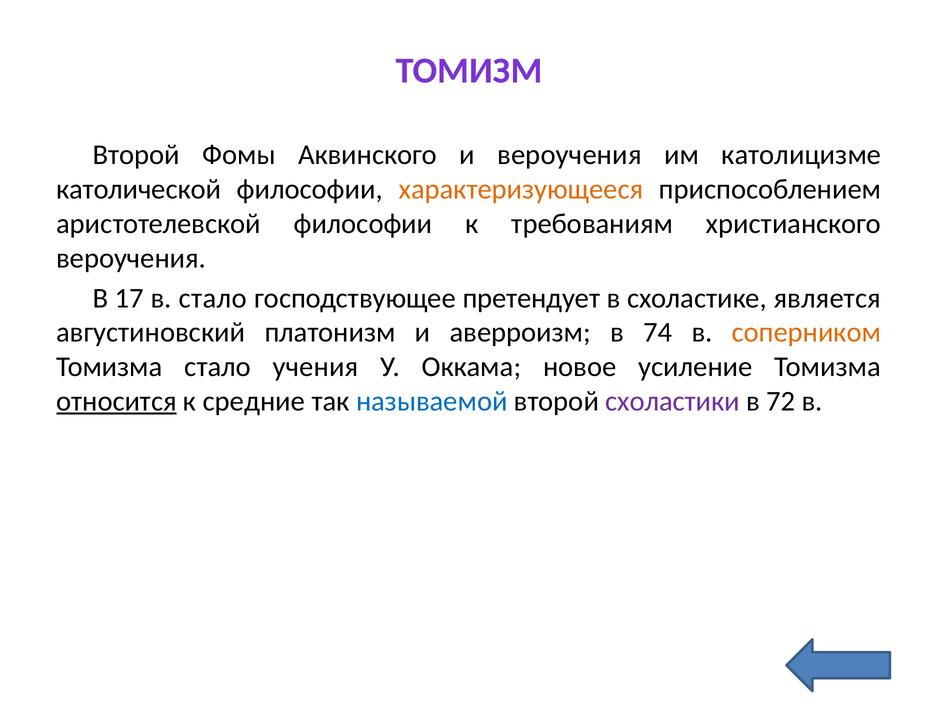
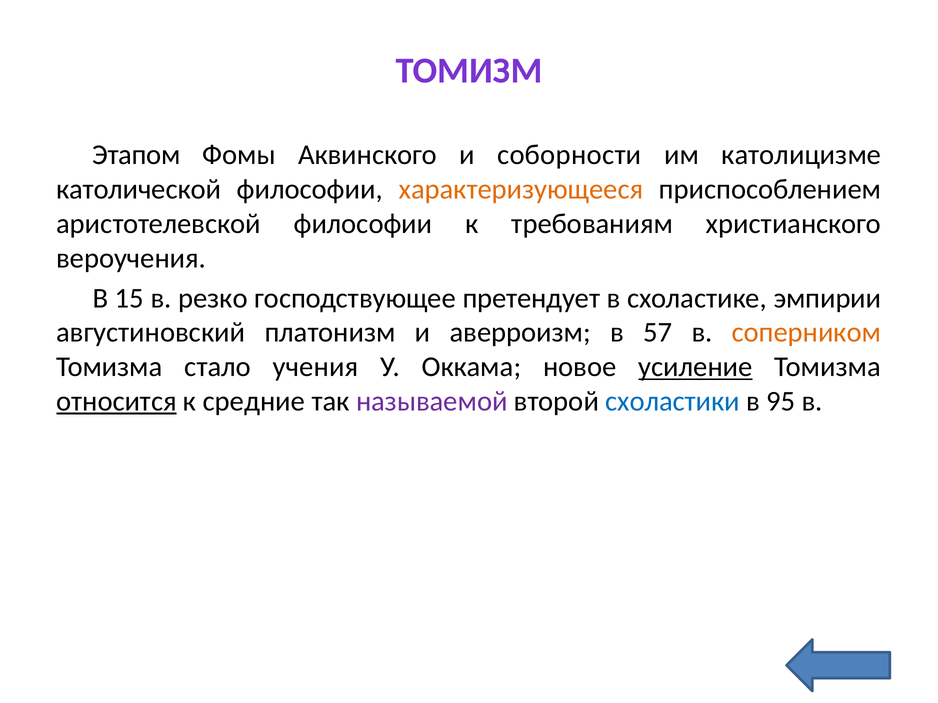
Второй at (136, 155): Второй -> Этапом
и вероучения: вероучения -> соборности
17: 17 -> 15
в стало: стало -> резко
является: является -> эмпирии
74: 74 -> 57
усиление underline: none -> present
называемой colour: blue -> purple
схоластики colour: purple -> blue
72: 72 -> 95
